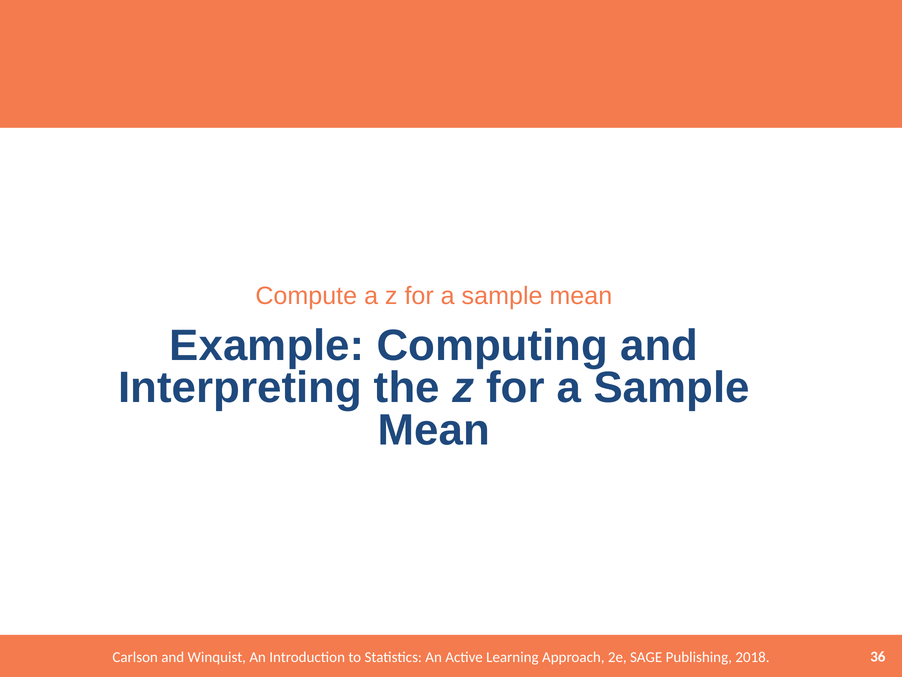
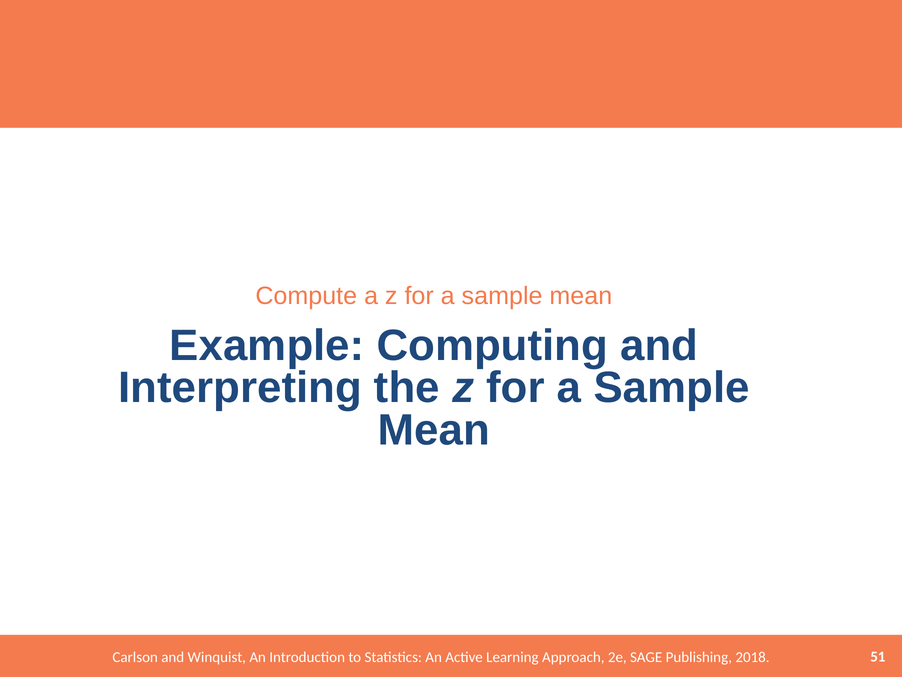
36: 36 -> 51
